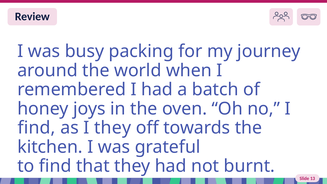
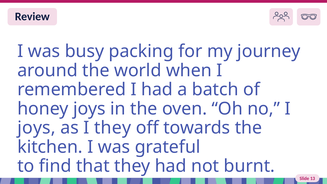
find at (37, 128): find -> joys
